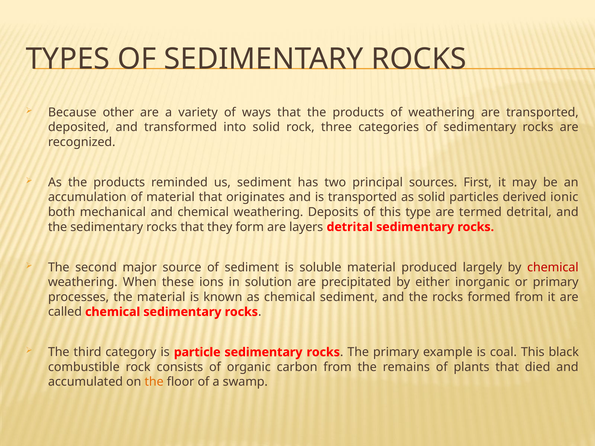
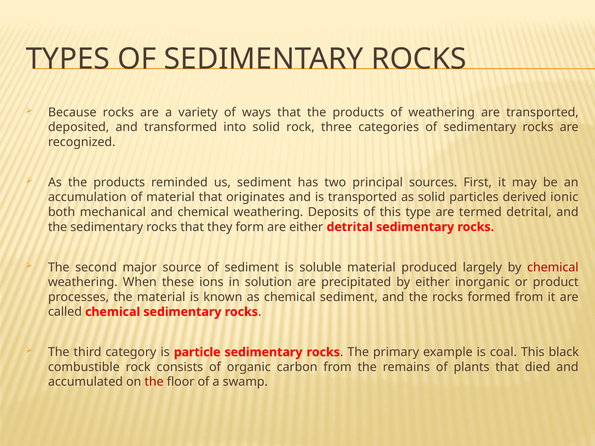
Because other: other -> rocks
are layers: layers -> either
or primary: primary -> product
the at (154, 382) colour: orange -> red
